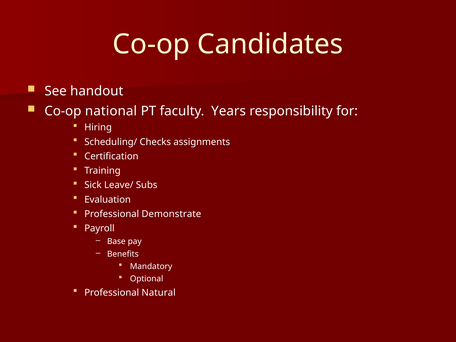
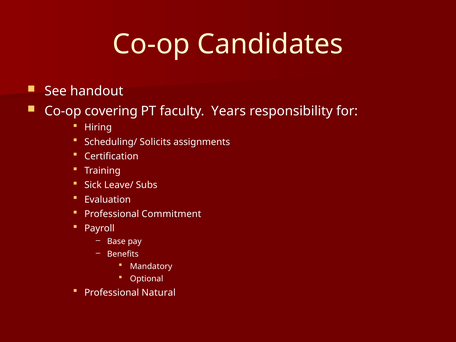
national: national -> covering
Checks: Checks -> Solicits
Demonstrate: Demonstrate -> Commitment
